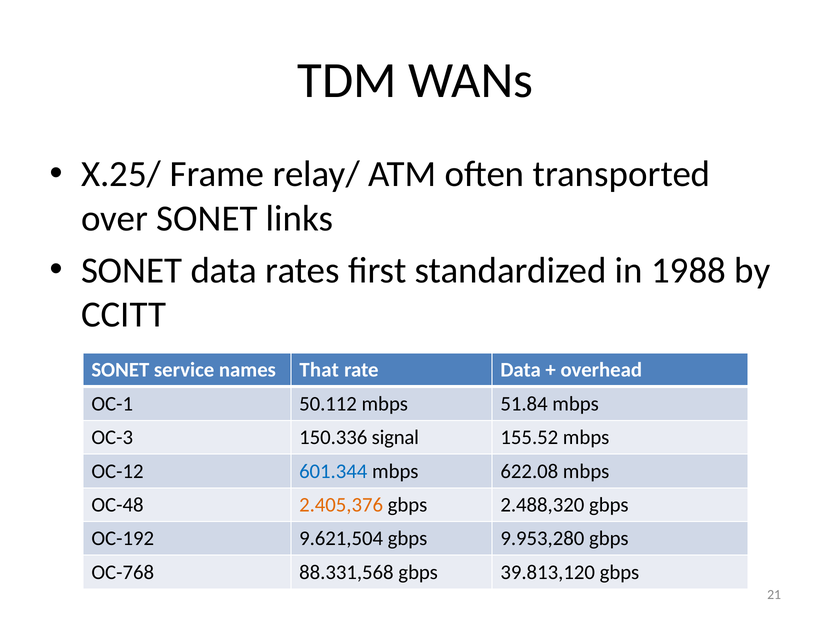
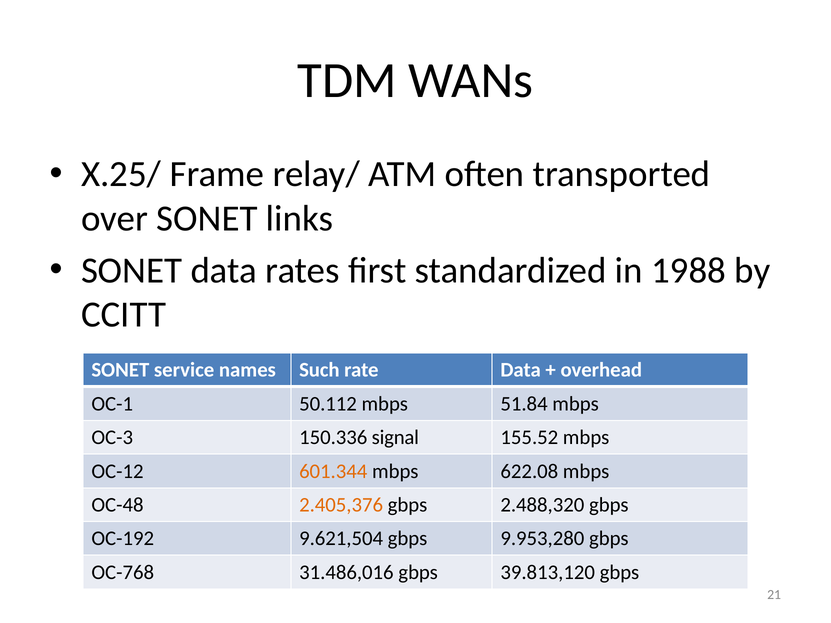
That: That -> Such
601.344 colour: blue -> orange
88.331,568: 88.331,568 -> 31.486,016
